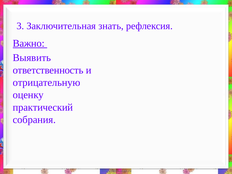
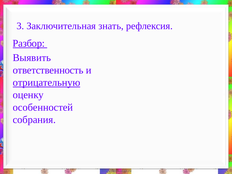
Важно: Важно -> Разбор
отрицательную underline: none -> present
практический: практический -> особенностей
